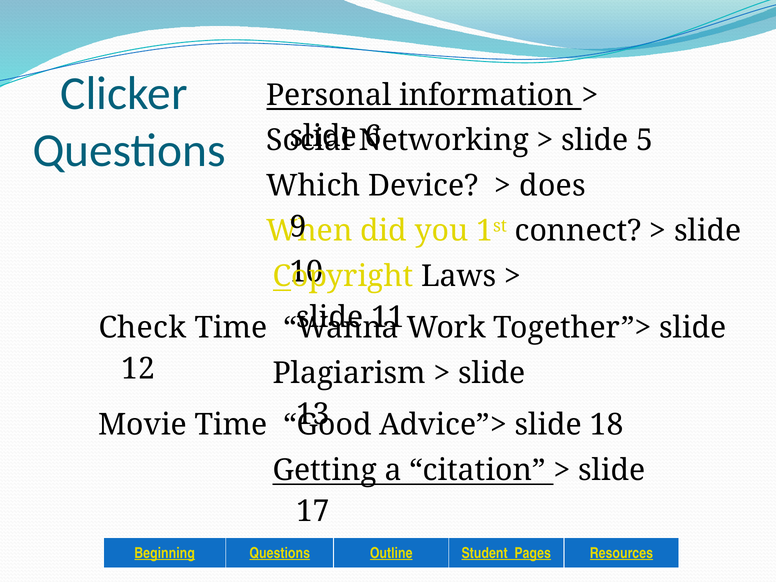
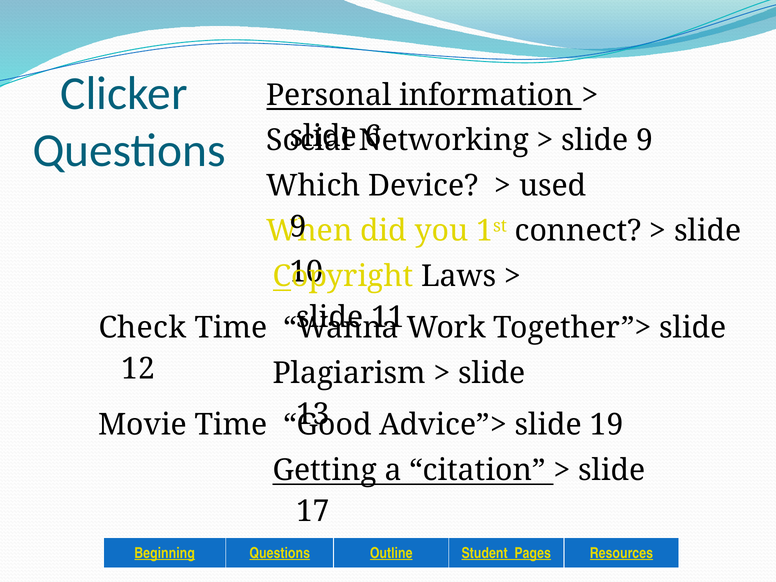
slide 5: 5 -> 9
does: does -> used
18: 18 -> 19
